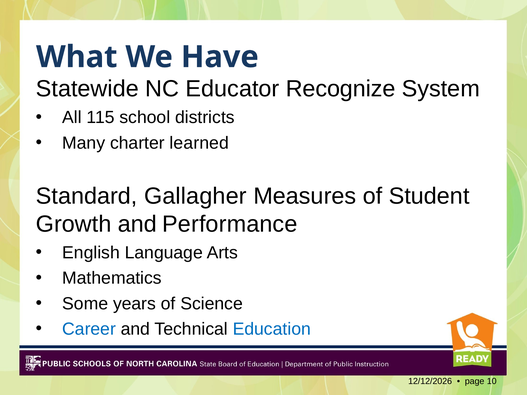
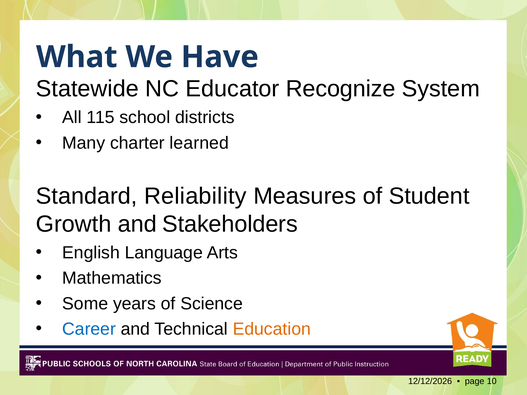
Gallagher: Gallagher -> Reliability
Performance: Performance -> Stakeholders
Education colour: blue -> orange
